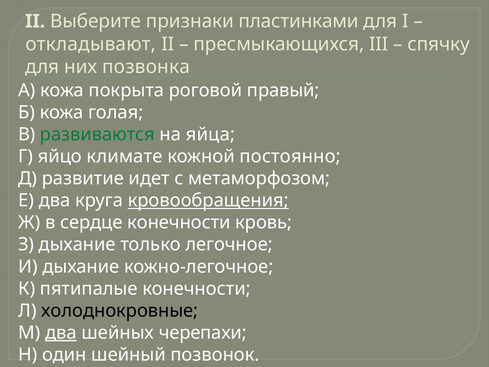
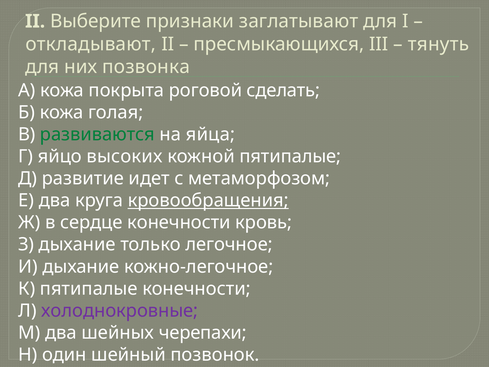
пластинками: пластинками -> заглатывают
спячку: спячку -> тянуть
правый: правый -> сделать
климате: климате -> высоких
кожной постоянно: постоянно -> пятипалые
холоднокровные colour: black -> purple
два at (61, 333) underline: present -> none
